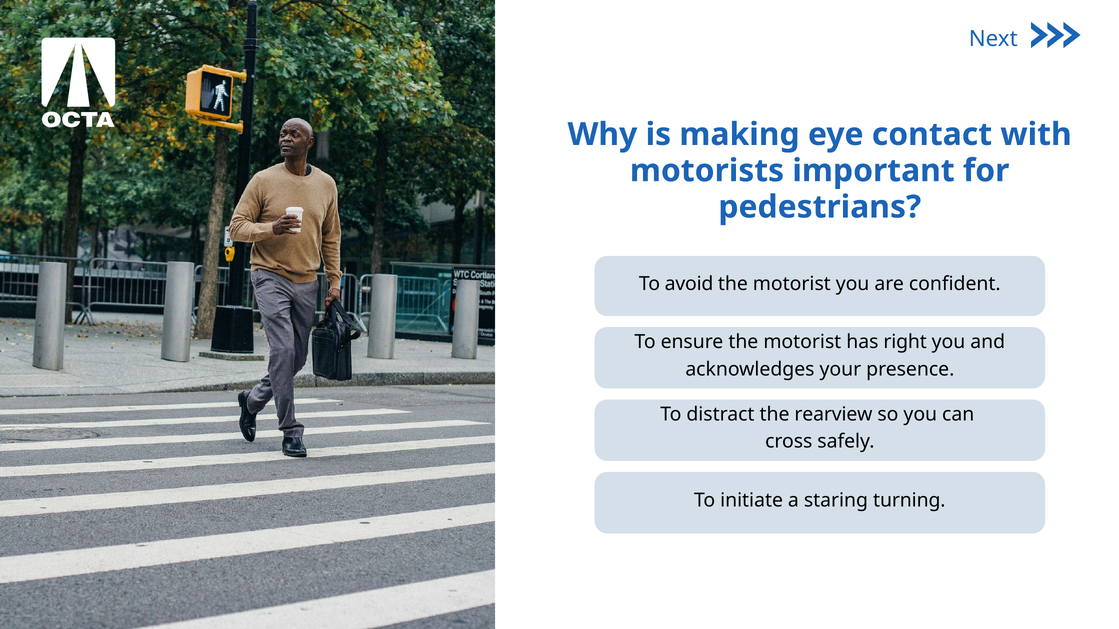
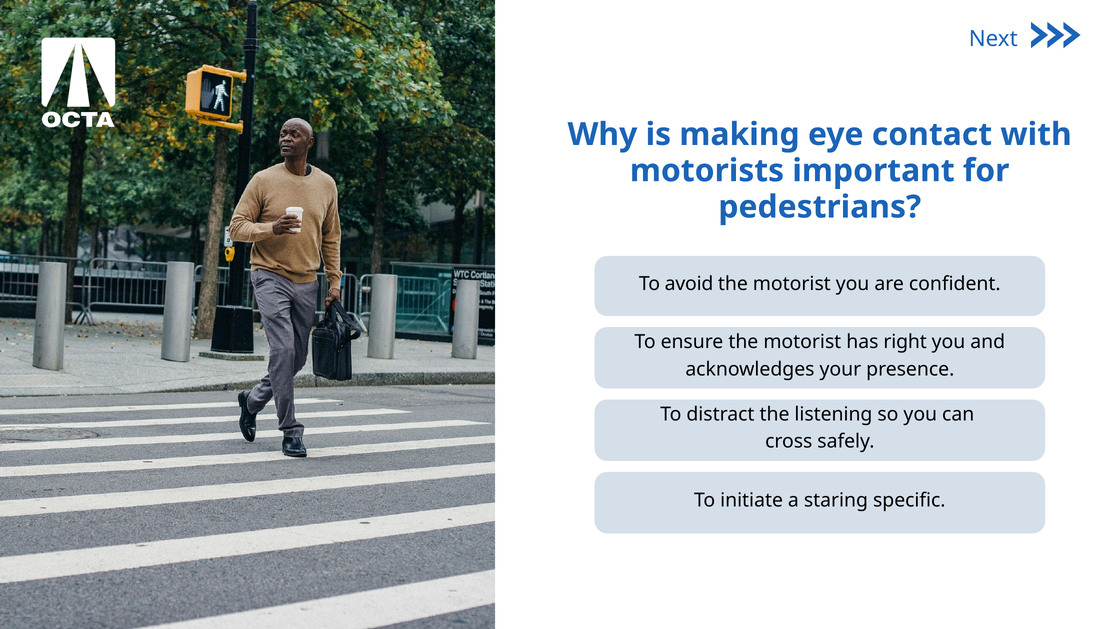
rearview: rearview -> listening
turning: turning -> specific
